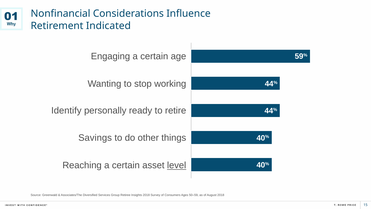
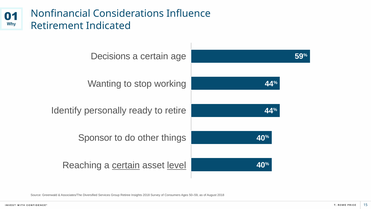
Engaging: Engaging -> Decisions
Savings: Savings -> Sponsor
certain at (126, 165) underline: none -> present
